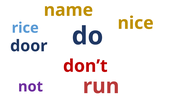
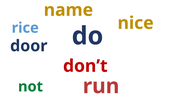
not colour: purple -> green
